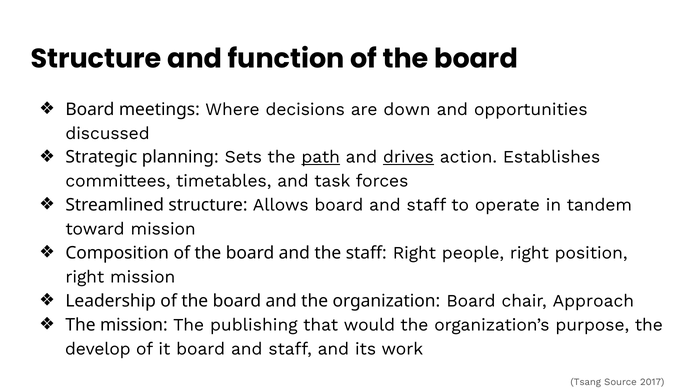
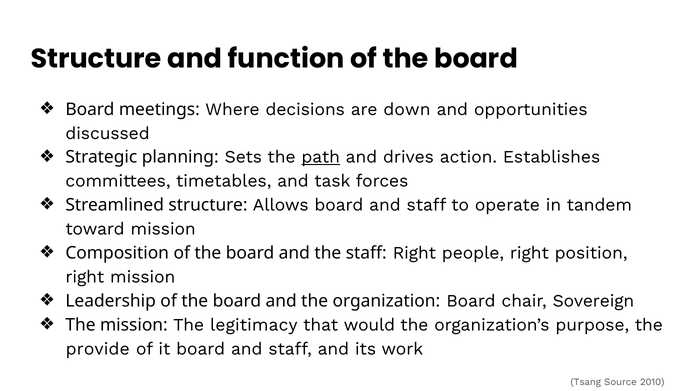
drives underline: present -> none
Approach: Approach -> Sovereign
publishing: publishing -> legitimacy
develop: develop -> provide
2017: 2017 -> 2010
